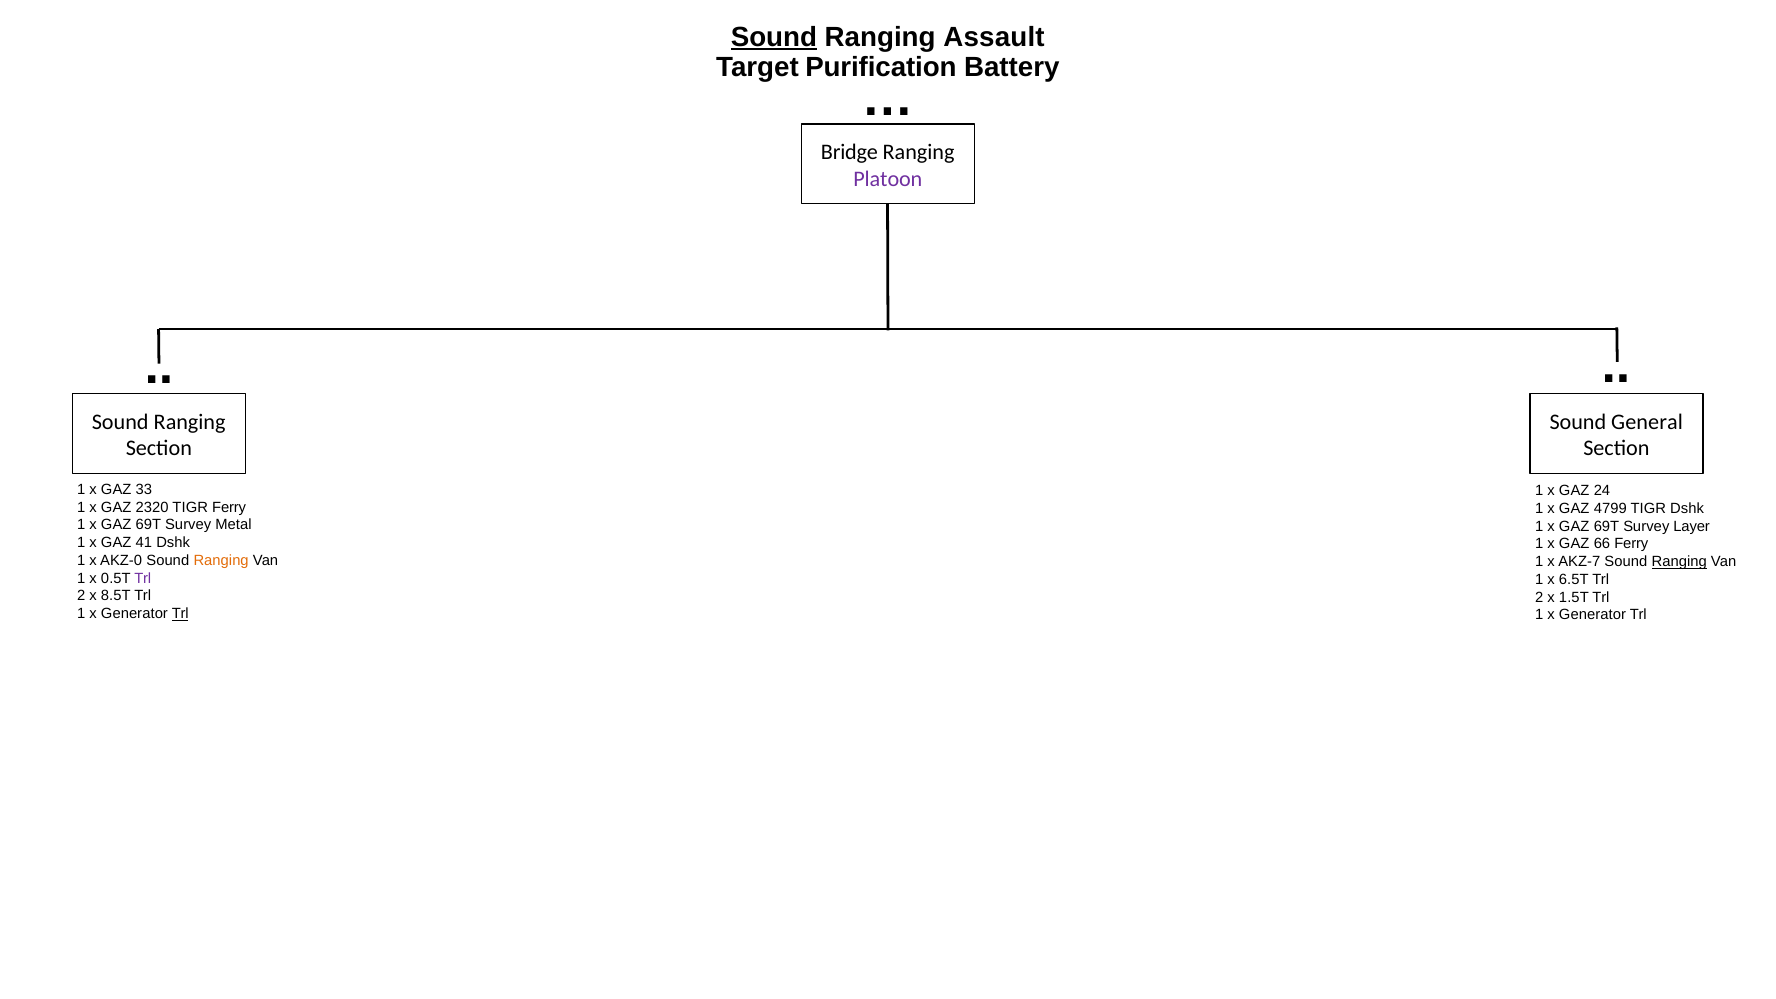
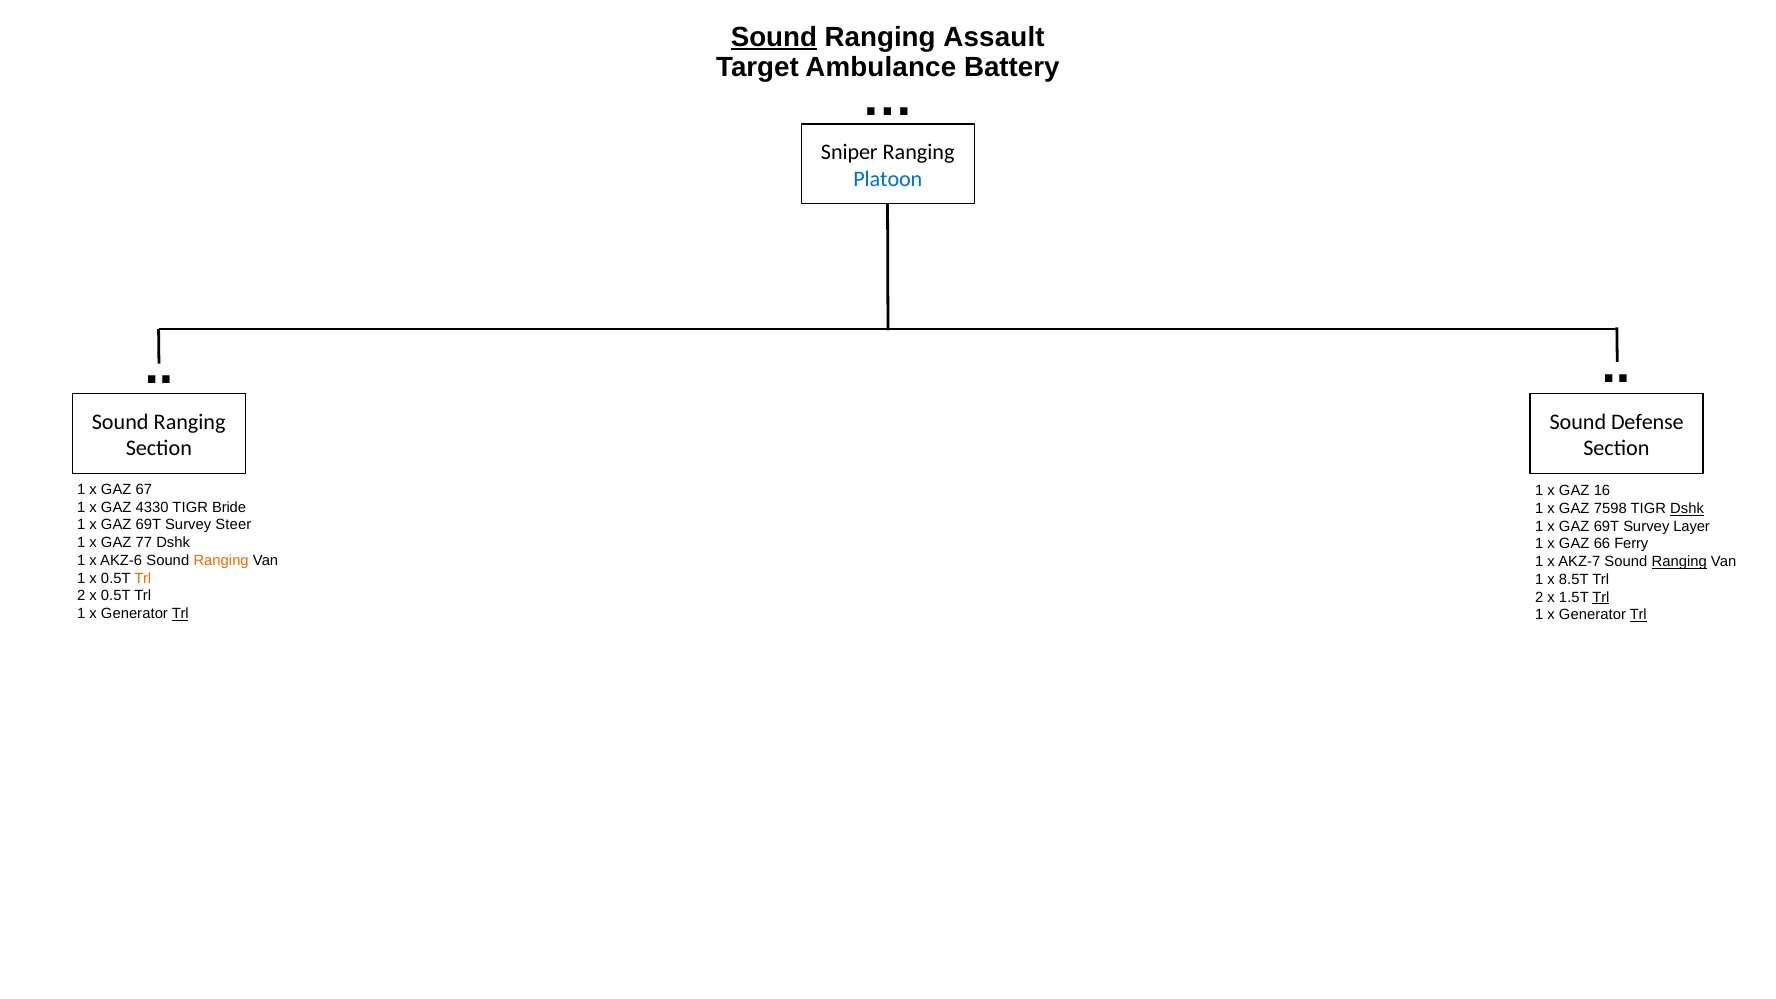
Purification: Purification -> Ambulance
Bridge: Bridge -> Sniper
Platoon colour: purple -> blue
General: General -> Defense
33: 33 -> 67
24: 24 -> 16
2320: 2320 -> 4330
TIGR Ferry: Ferry -> Bride
4799: 4799 -> 7598
Dshk at (1687, 509) underline: none -> present
Metal: Metal -> Steer
41: 41 -> 77
AKZ-0: AKZ-0 -> AKZ-6
Trl at (143, 578) colour: purple -> orange
6.5T: 6.5T -> 8.5T
2 x 8.5T: 8.5T -> 0.5T
Trl at (1601, 597) underline: none -> present
Trl at (1638, 615) underline: none -> present
